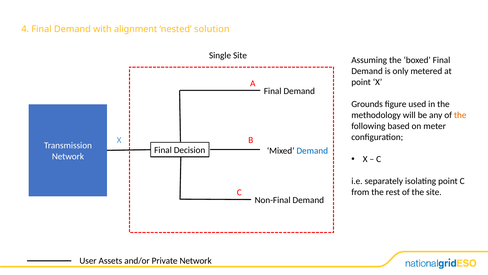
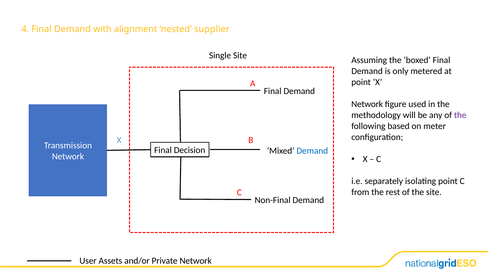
solution: solution -> supplier
Grounds at (367, 104): Grounds -> Network
the at (460, 115) colour: orange -> purple
